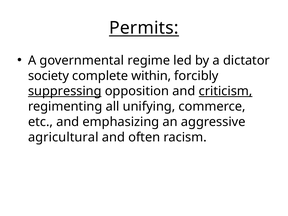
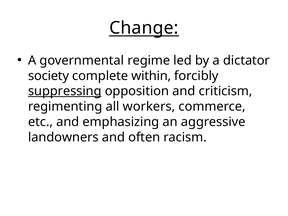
Permits: Permits -> Change
criticism underline: present -> none
unifying: unifying -> workers
agricultural: agricultural -> landowners
